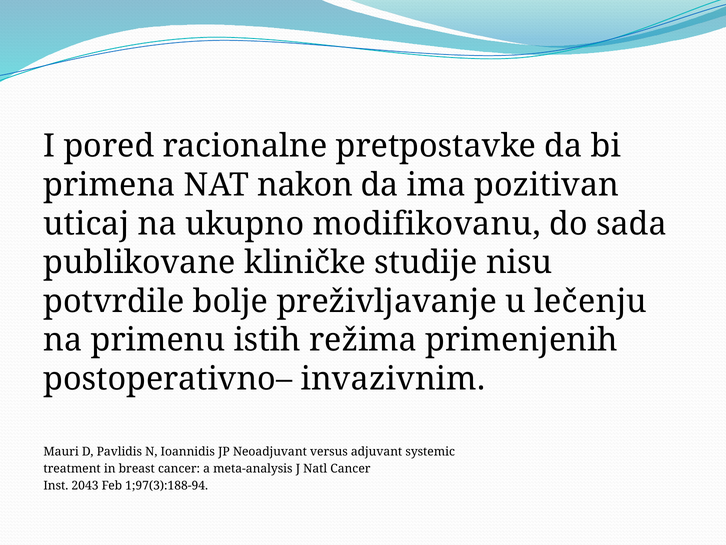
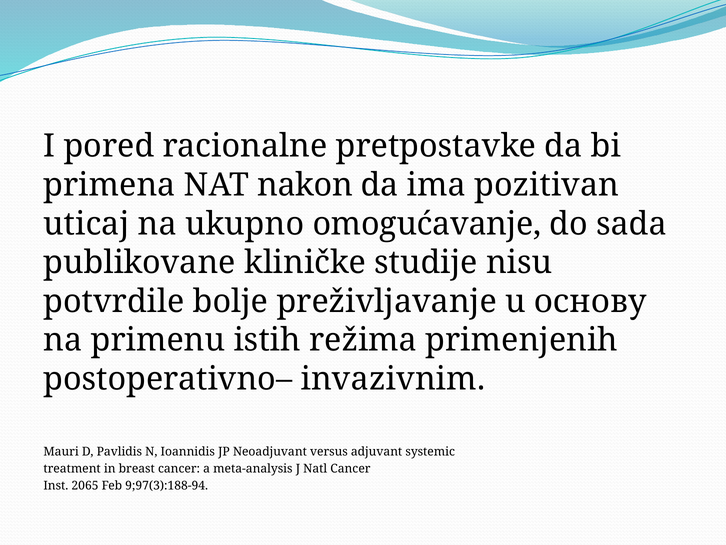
modifikovanu: modifikovanu -> omogućavanje
lečenju: lečenju -> основу
2043: 2043 -> 2065
1;97(3):188-94: 1;97(3):188-94 -> 9;97(3):188-94
